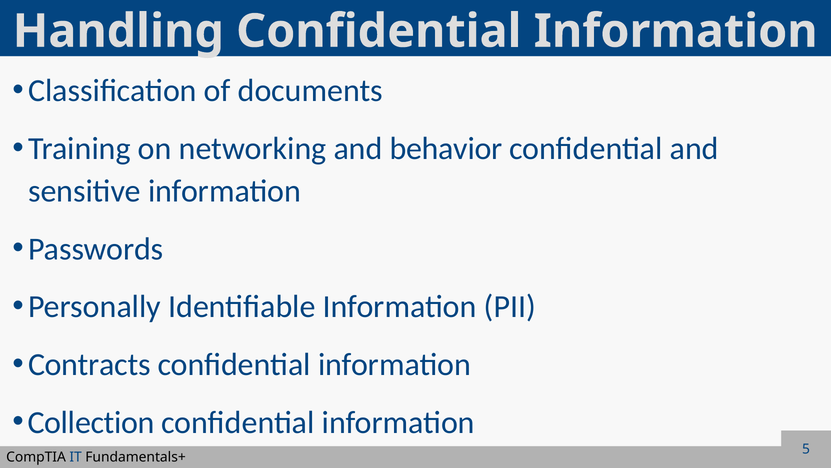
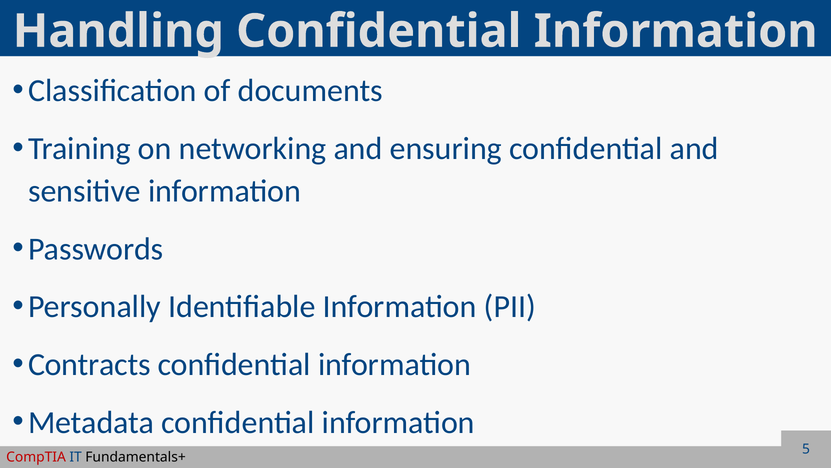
behavior: behavior -> ensuring
Collection: Collection -> Metadata
CompTIA colour: black -> red
